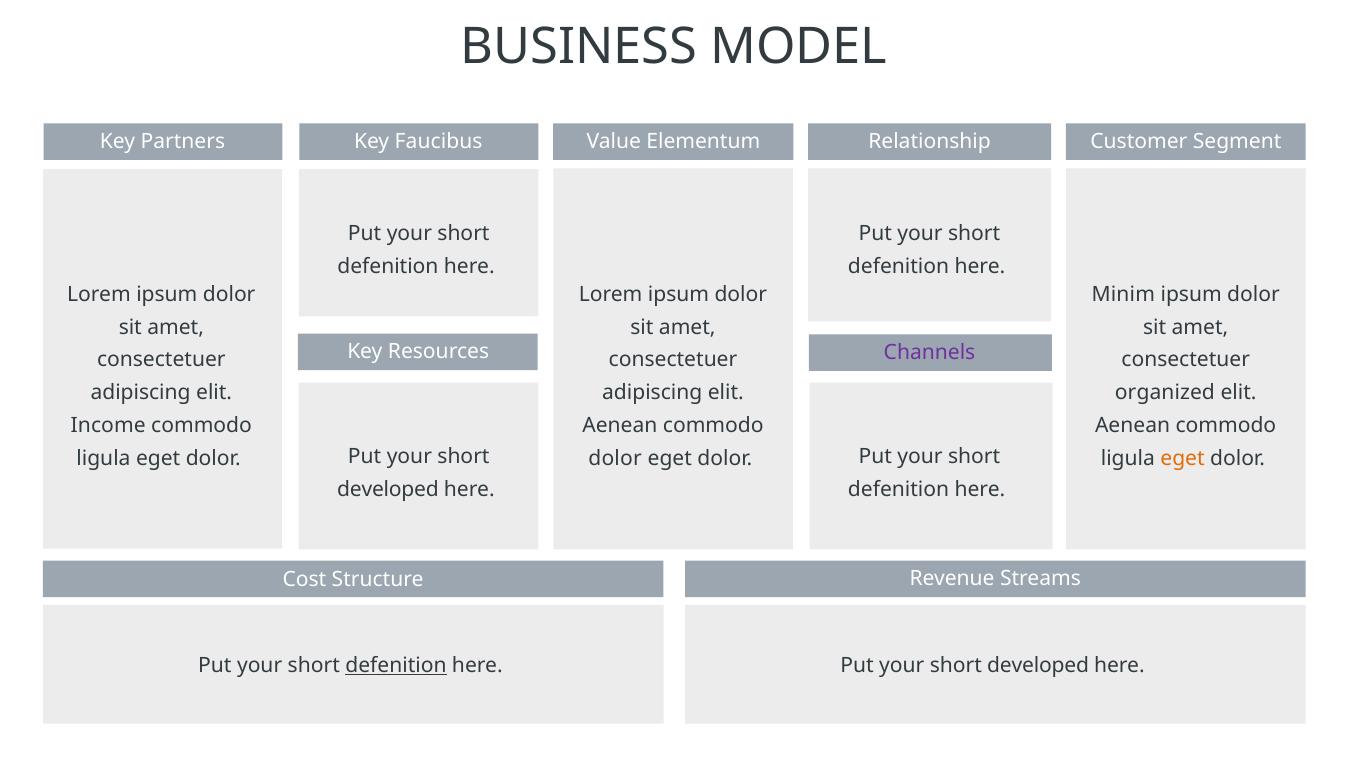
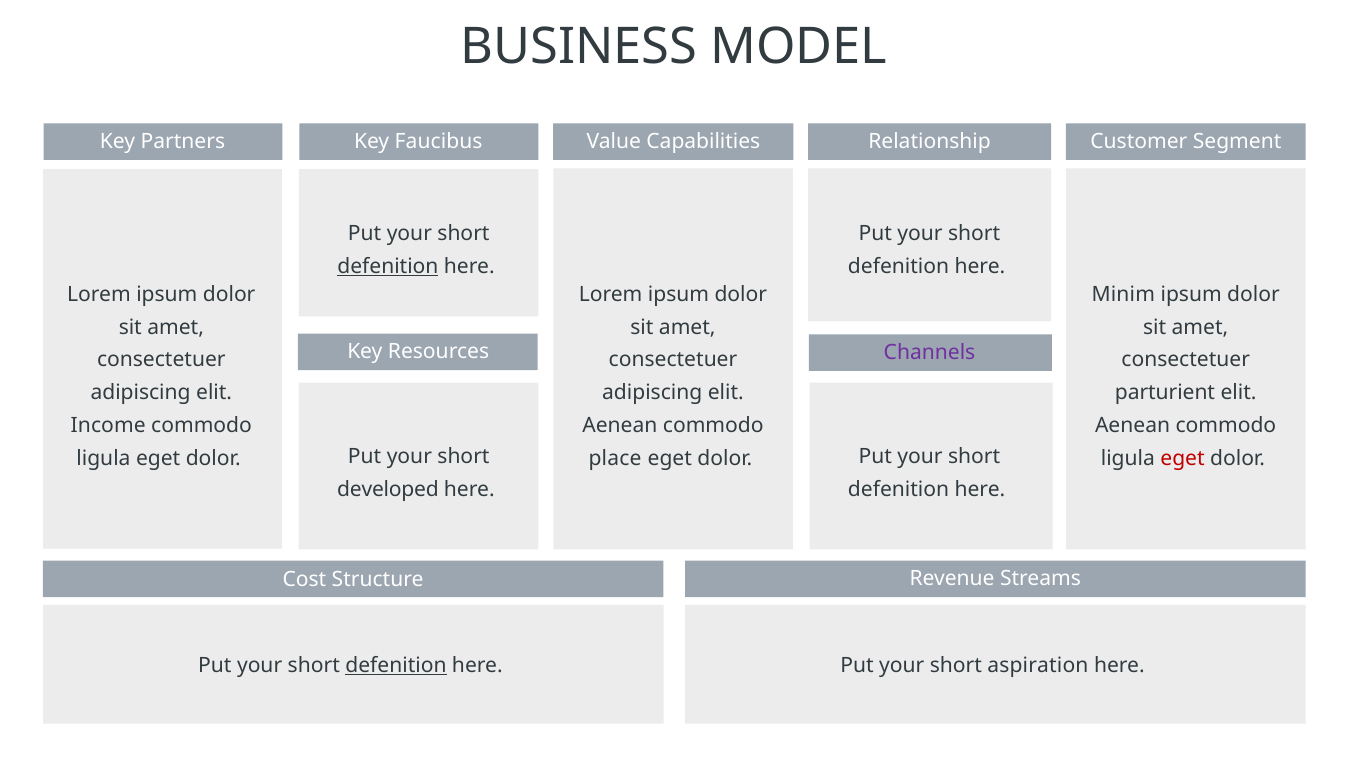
Elementum: Elementum -> Capabilities
defenition at (388, 266) underline: none -> present
organized: organized -> parturient
dolor at (615, 459): dolor -> place
eget at (1183, 459) colour: orange -> red
developed at (1038, 665): developed -> aspiration
